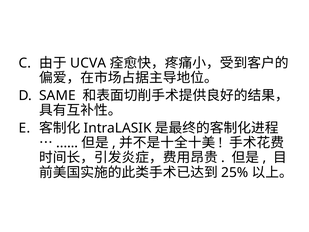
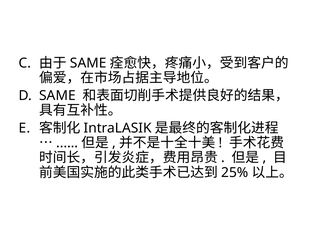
UCVA at (88, 63): UCVA -> SAME
